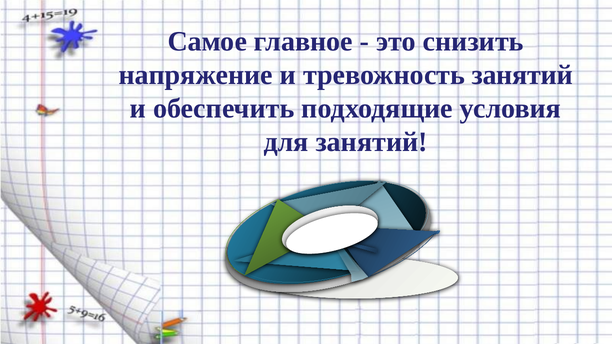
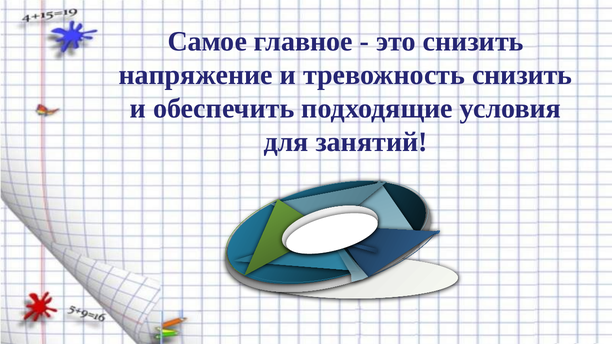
тревожность занятий: занятий -> снизить
